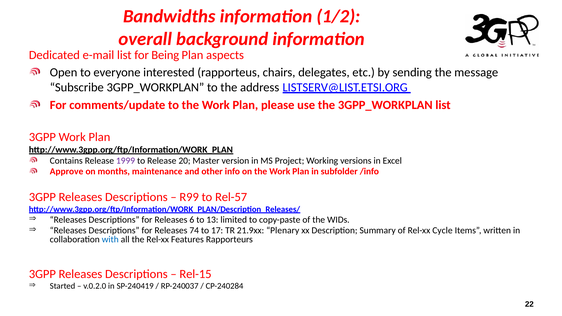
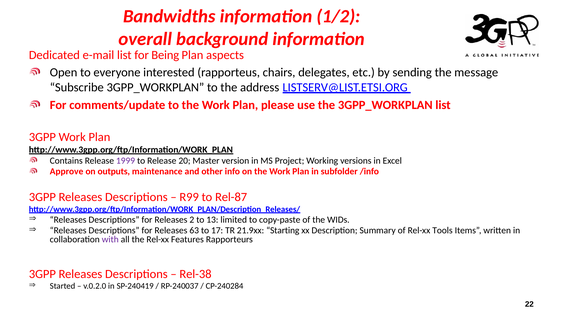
months: months -> outputs
Rel-57: Rel-57 -> Rel-87
6: 6 -> 2
74: 74 -> 63
Plenary: Plenary -> Starting
Cycle: Cycle -> Tools
with colour: blue -> purple
Rel-15: Rel-15 -> Rel-38
